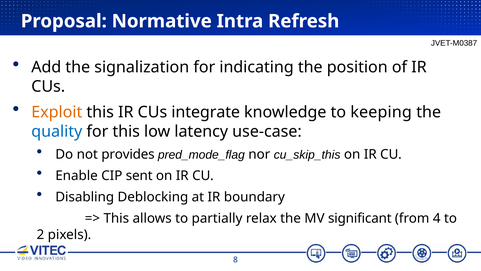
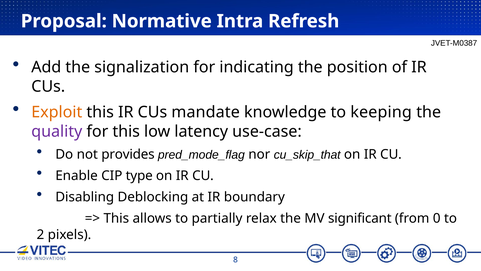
integrate: integrate -> mandate
quality colour: blue -> purple
cu_skip_this: cu_skip_this -> cu_skip_that
sent: sent -> type
4: 4 -> 0
